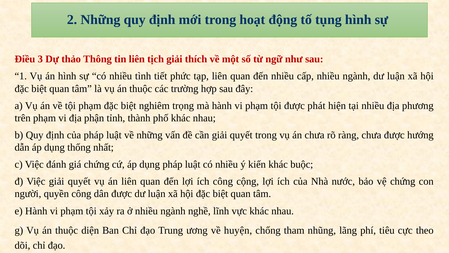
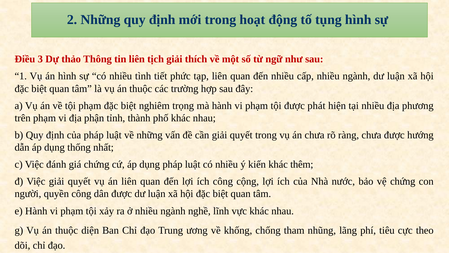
buộc: buộc -> thêm
huyện: huyện -> khống
